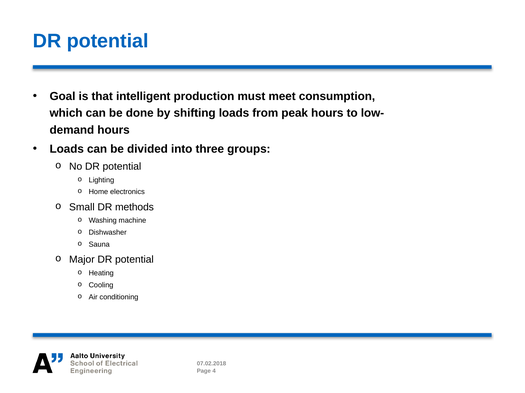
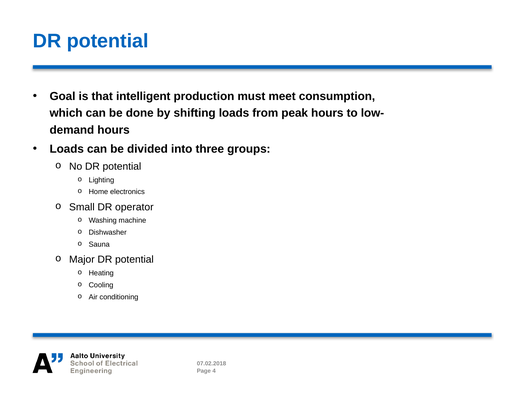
methods: methods -> operator
